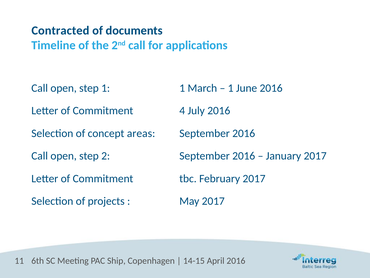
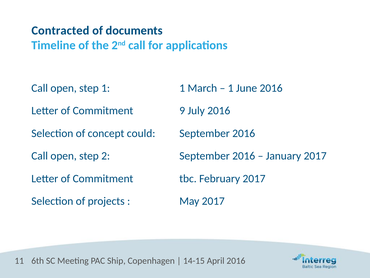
4: 4 -> 9
areas: areas -> could
